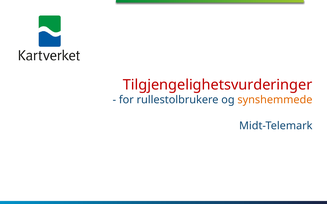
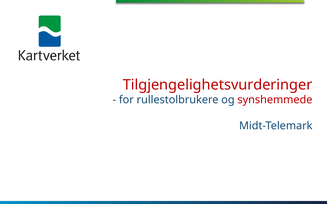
synshemmede colour: orange -> red
